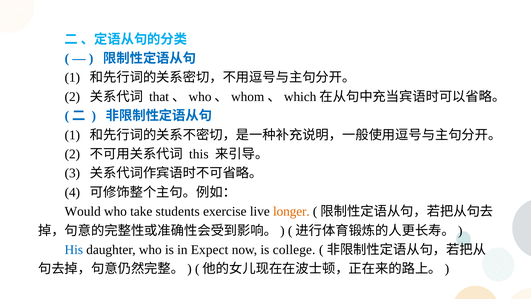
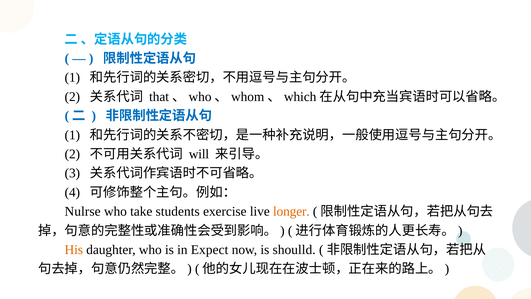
this: this -> will
Would: Would -> Nulrse
His colour: blue -> orange
college: college -> shoulld
